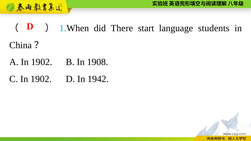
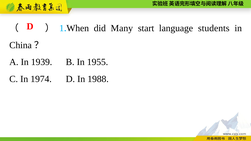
There: There -> Many
A In 1902: 1902 -> 1939
1908: 1908 -> 1955
C In 1902: 1902 -> 1974
1942: 1942 -> 1988
